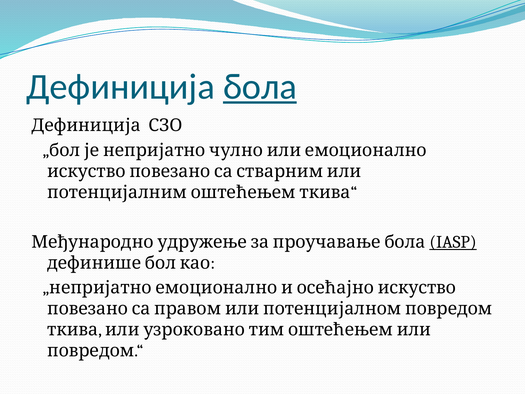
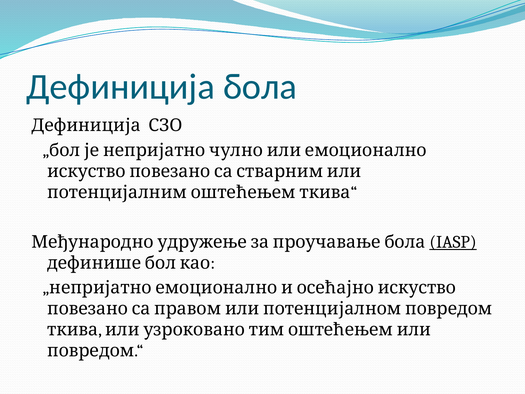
бола underline: present -> none
